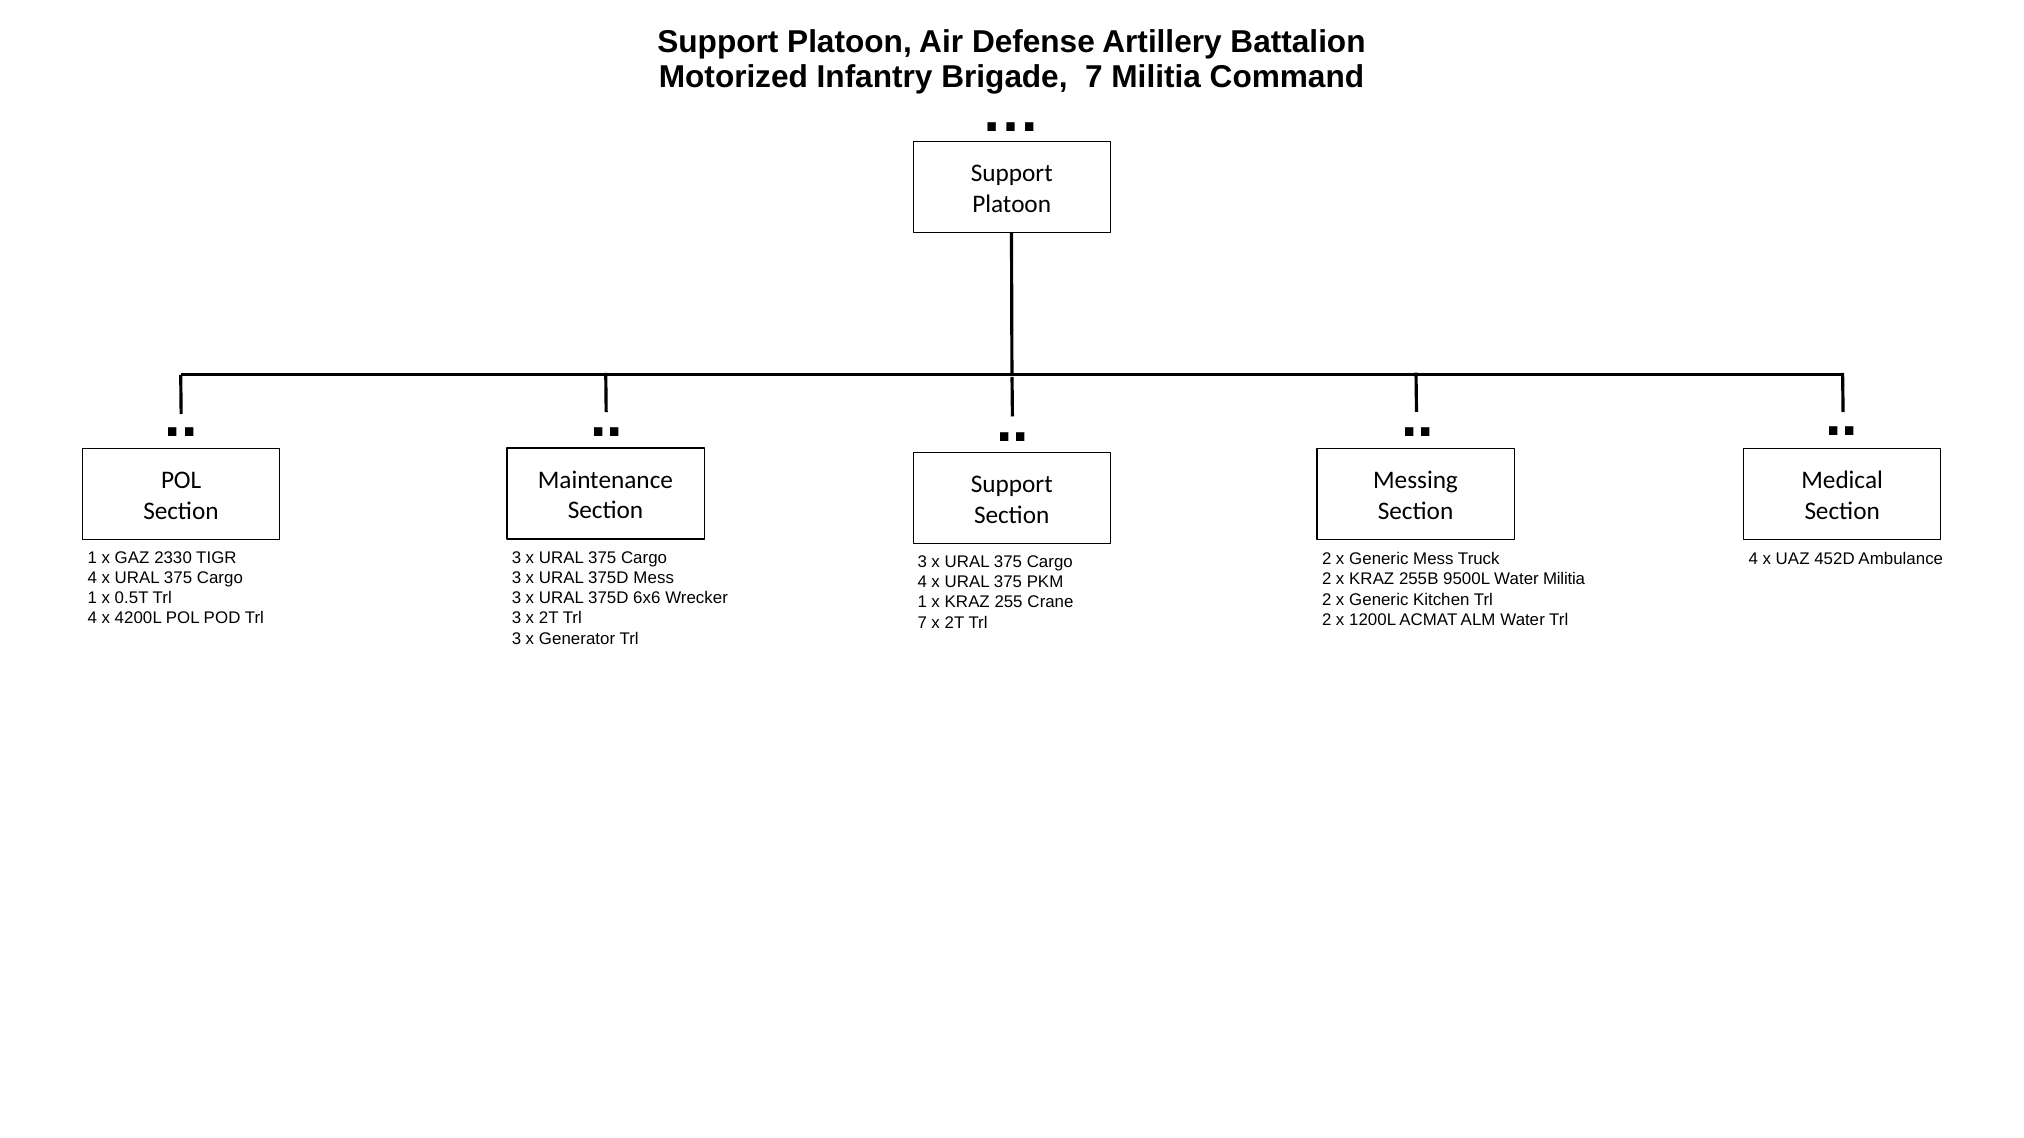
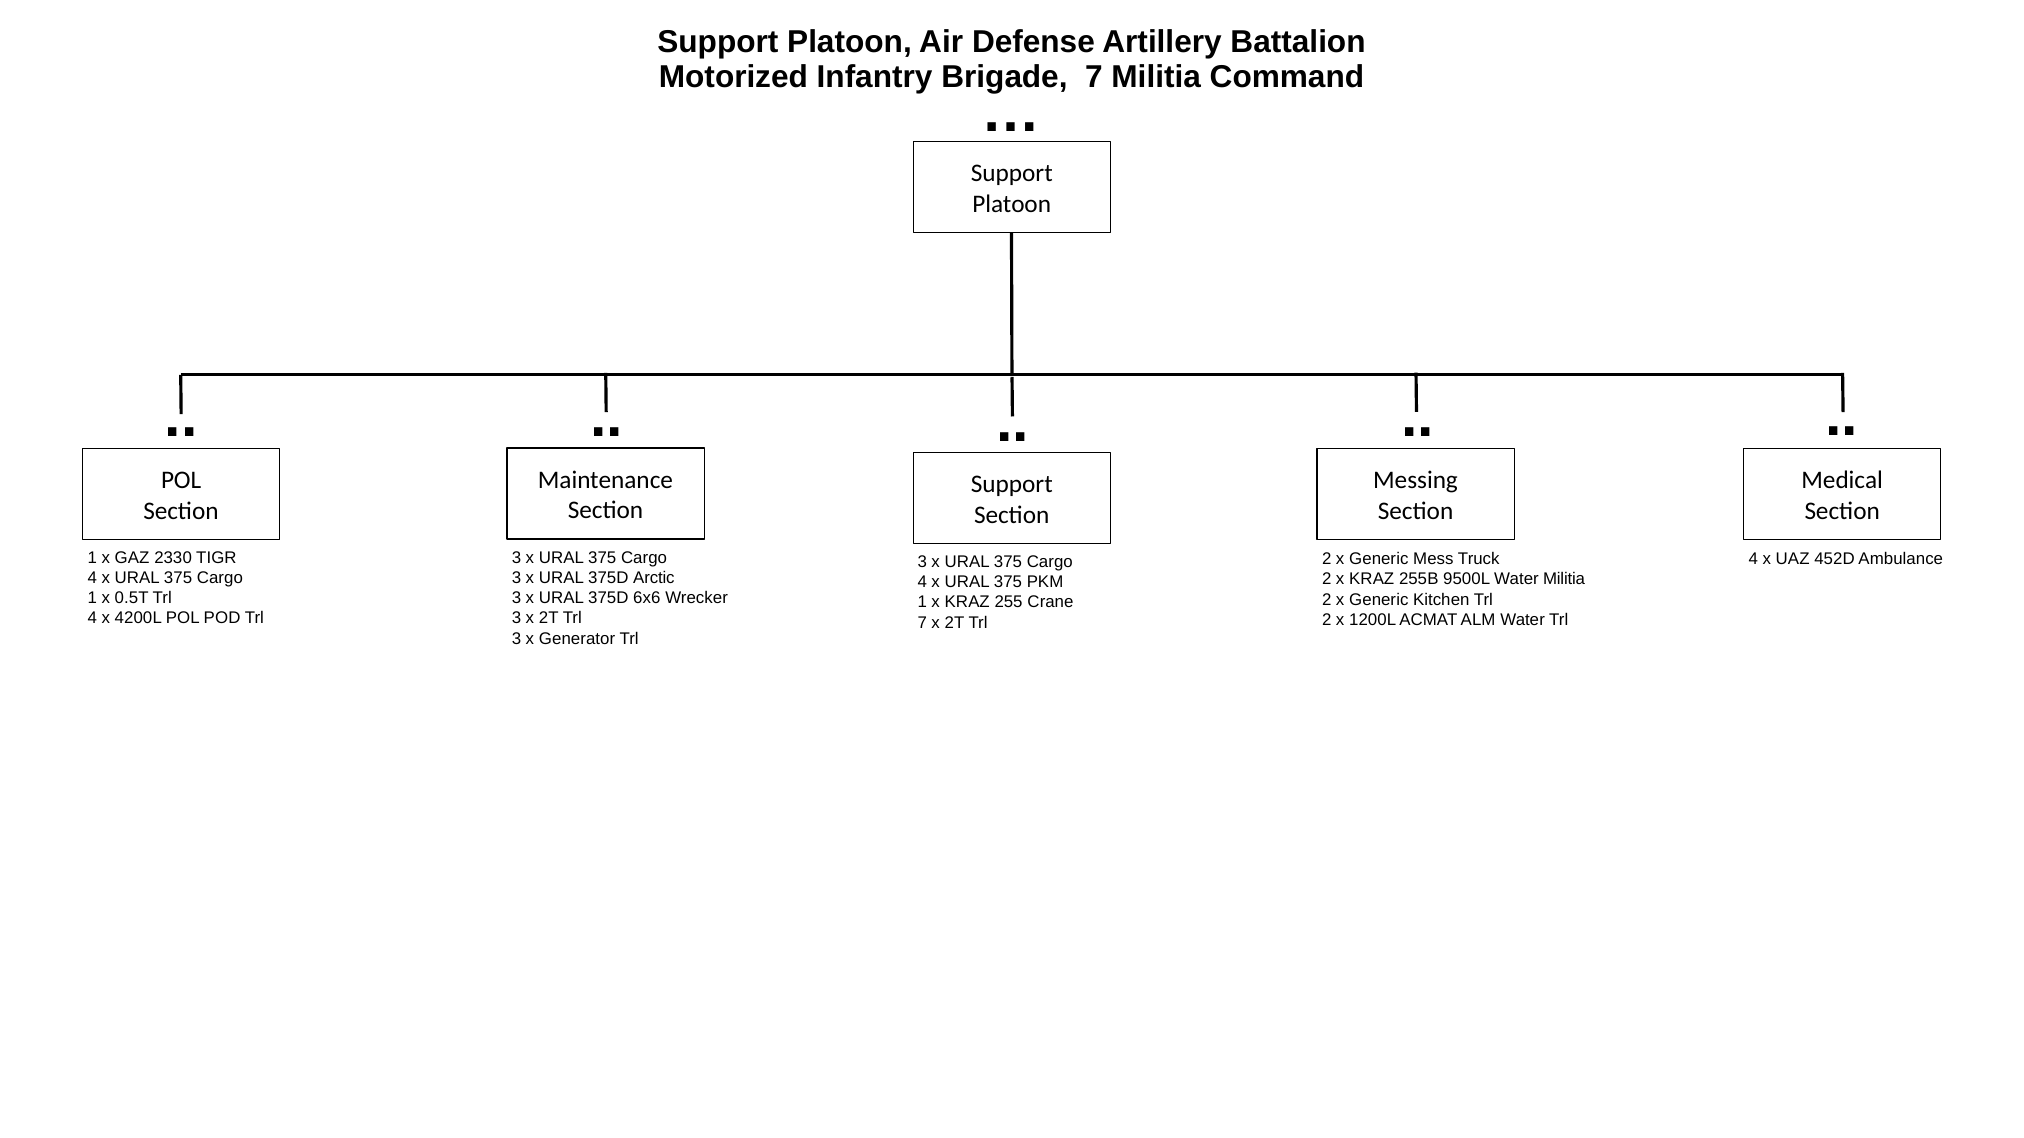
375D Mess: Mess -> Arctic
